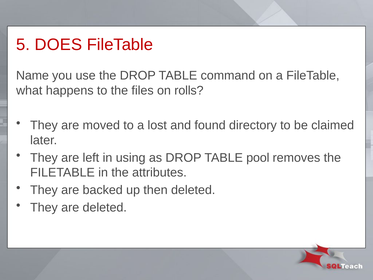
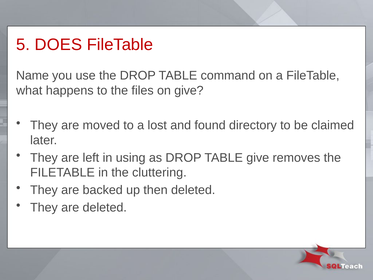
on rolls: rolls -> give
TABLE pool: pool -> give
attributes: attributes -> cluttering
